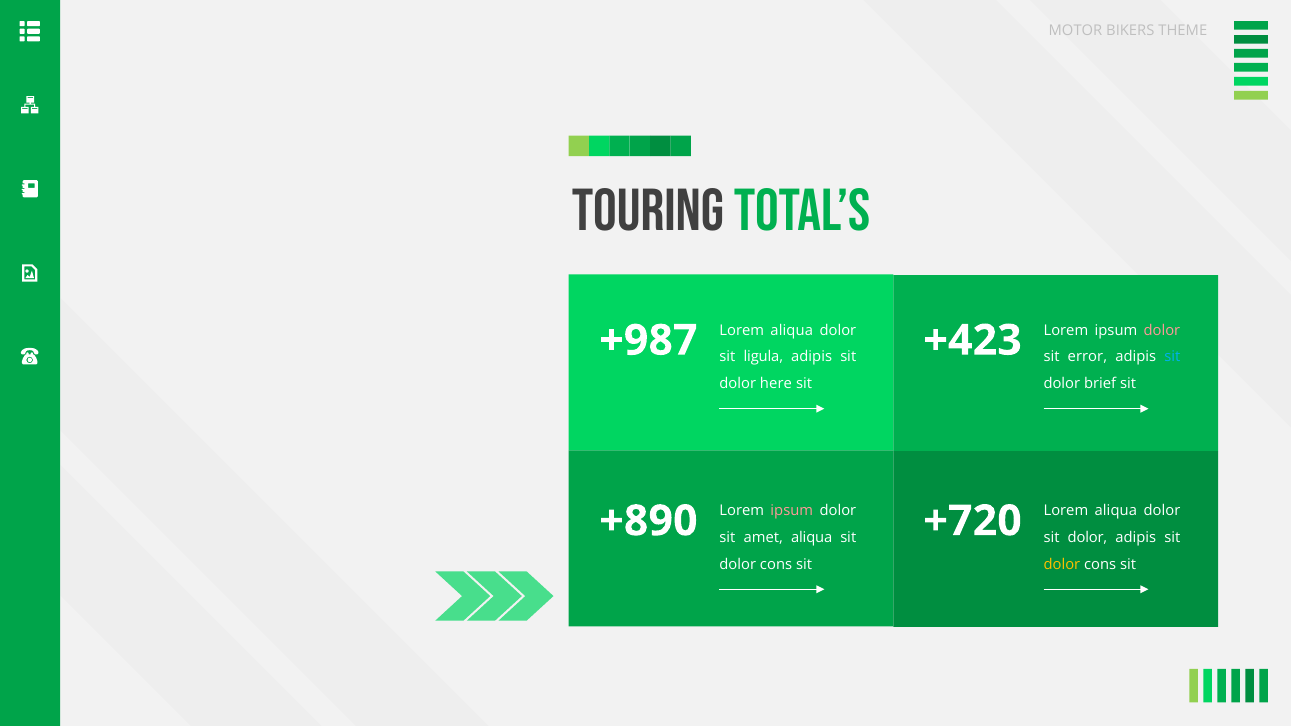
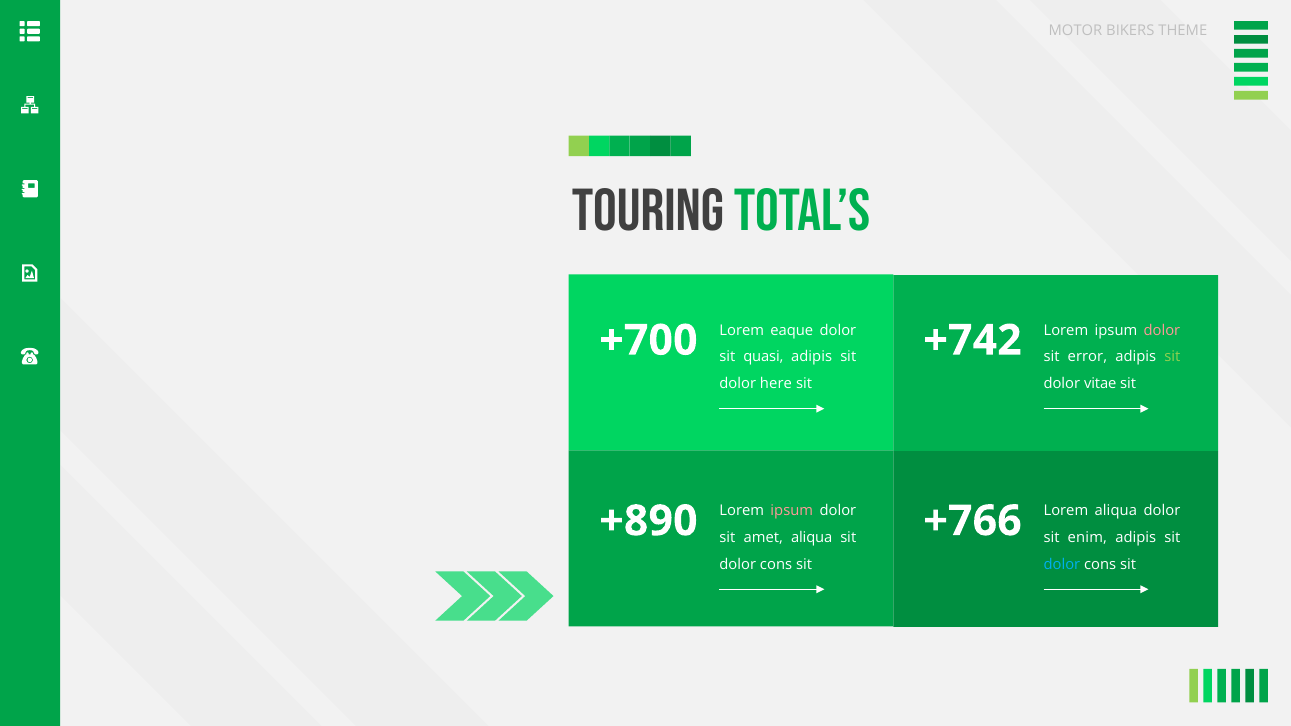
+987: +987 -> +700
+423: +423 -> +742
aliqua at (792, 330): aliqua -> eaque
ligula: ligula -> quasi
sit at (1172, 357) colour: light blue -> light green
brief: brief -> vitae
+720: +720 -> +766
dolor at (1087, 538): dolor -> enim
dolor at (1062, 564) colour: yellow -> light blue
